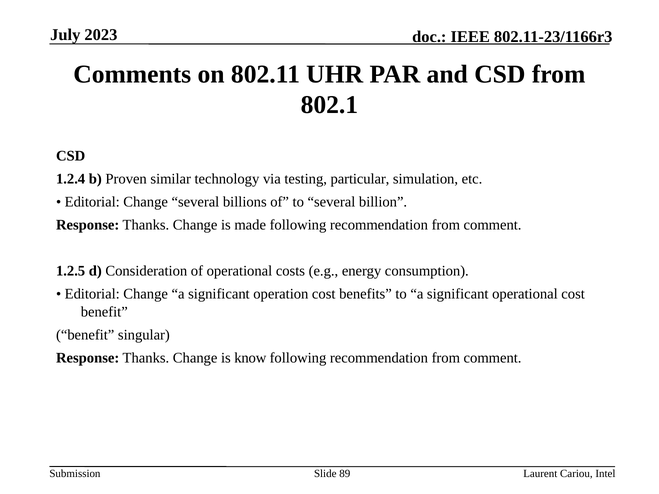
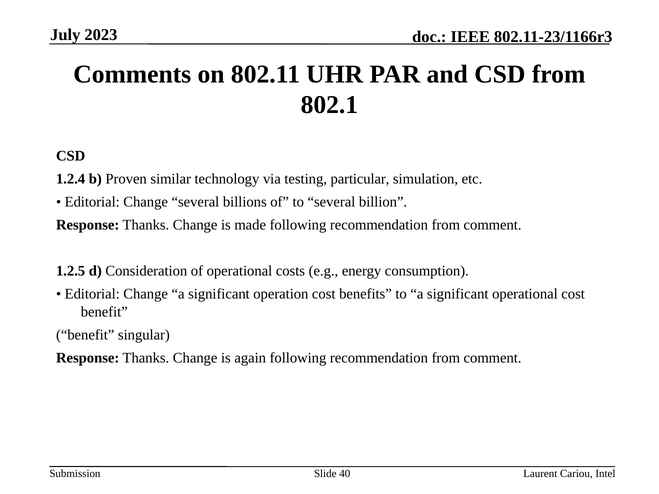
know: know -> again
89: 89 -> 40
